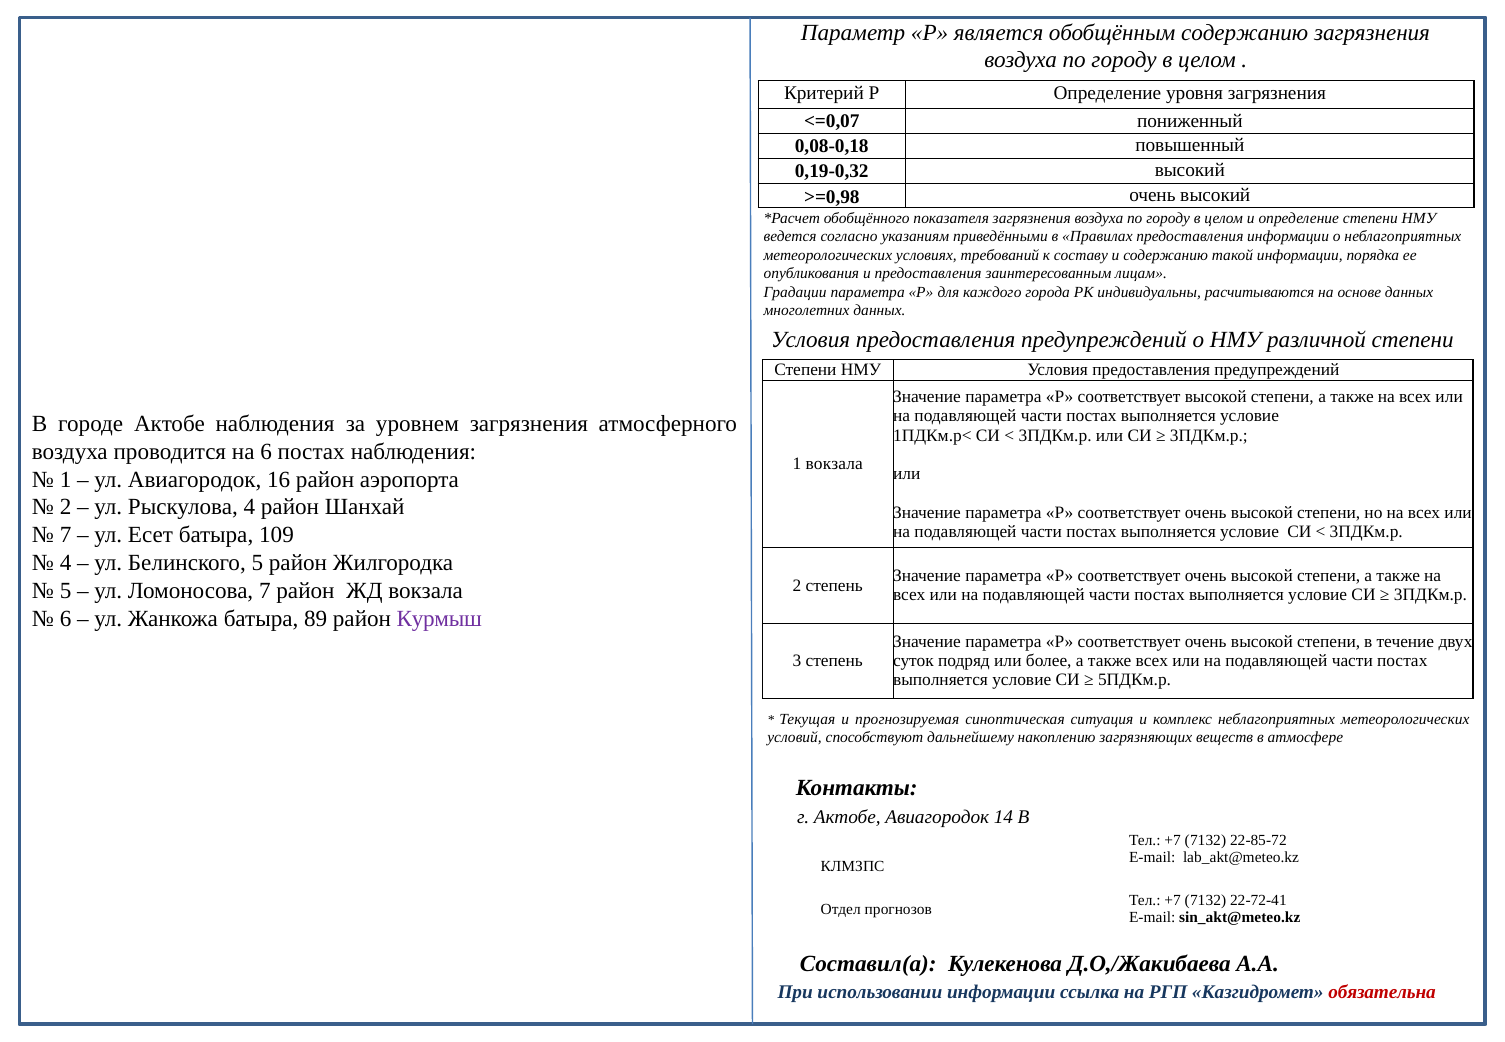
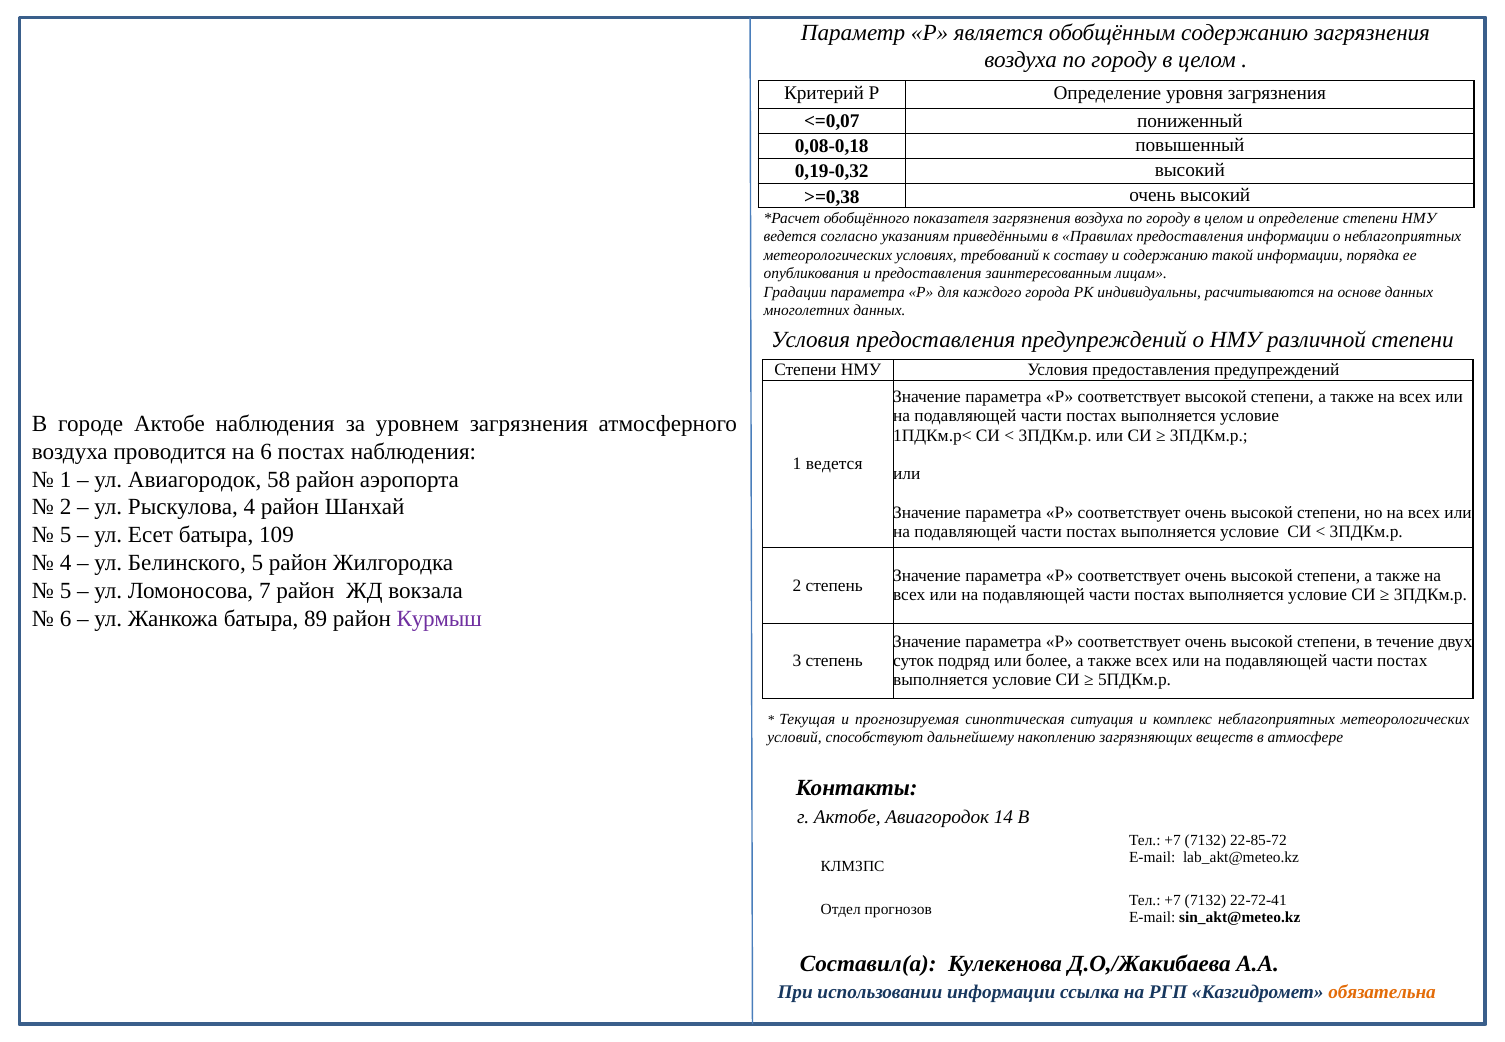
>=0,98: >=0,98 -> >=0,38
1 вокзала: вокзала -> ведется
16: 16 -> 58
7 at (66, 535): 7 -> 5
обязательна colour: red -> orange
